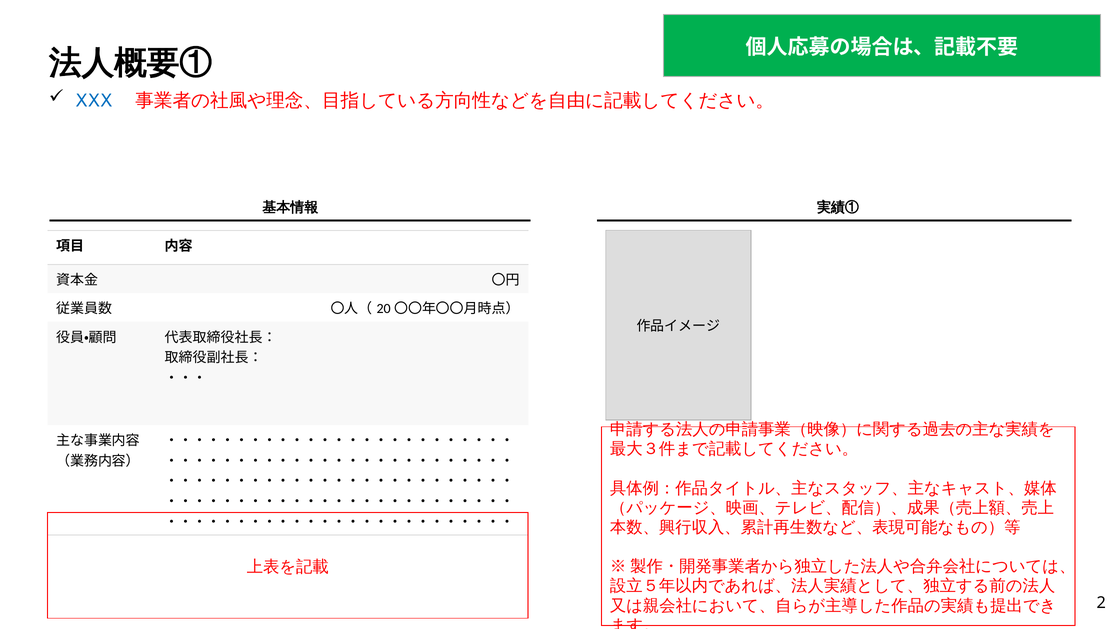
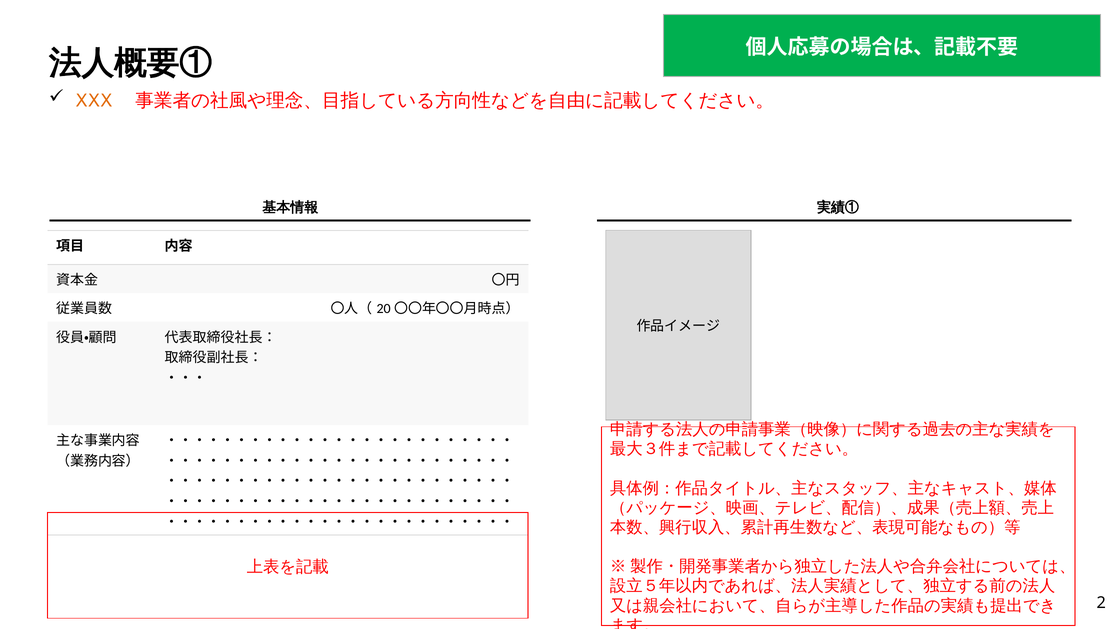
XXX colour: blue -> orange
